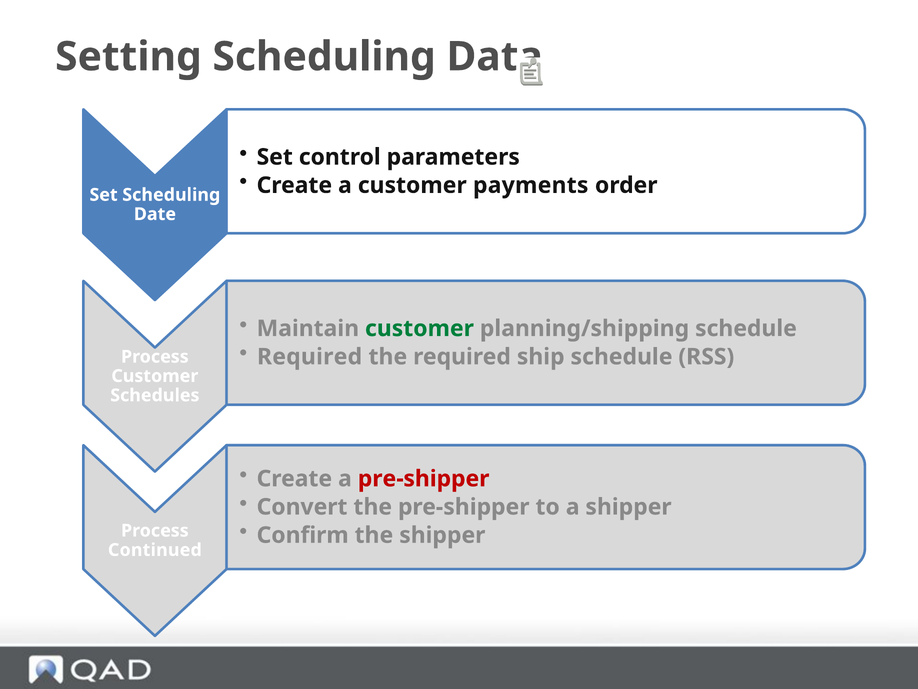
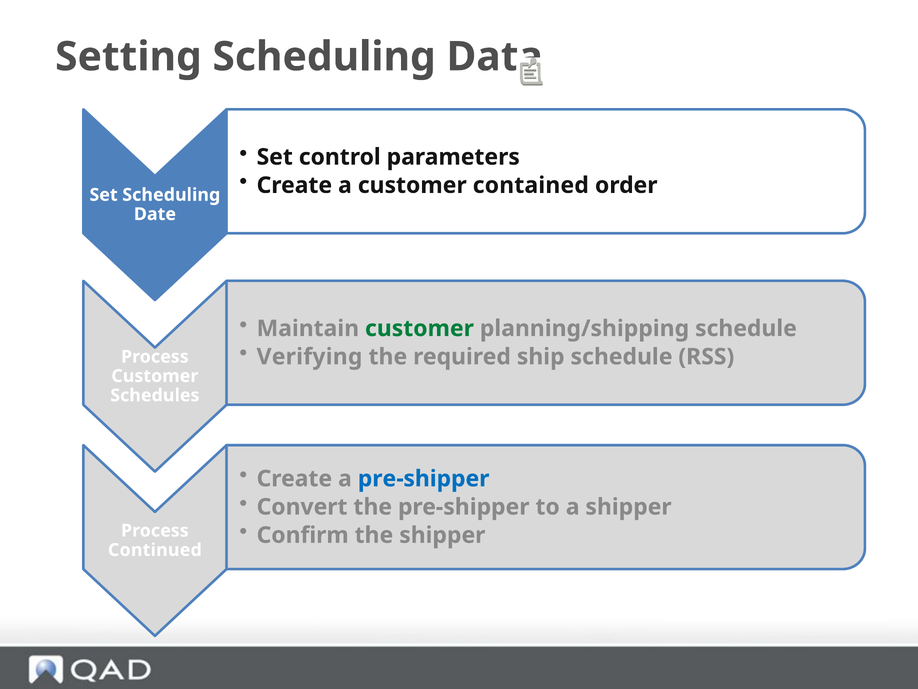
payments: payments -> contained
Required at (310, 357): Required -> Verifying
pre-shipper at (424, 478) colour: red -> blue
